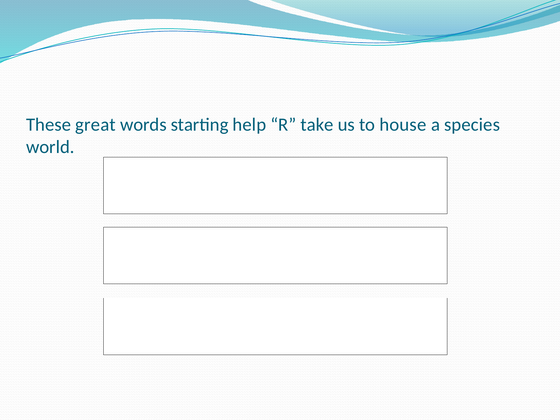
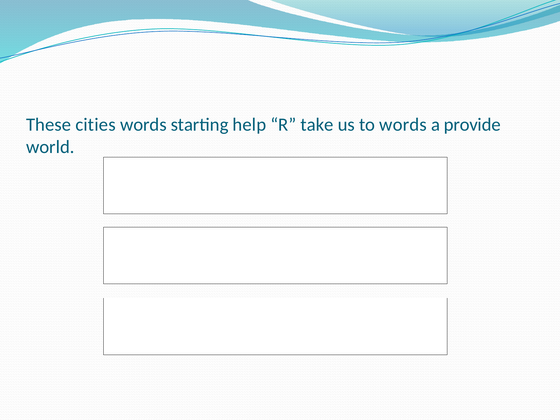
great: great -> cities
to house: house -> words
species: species -> provide
